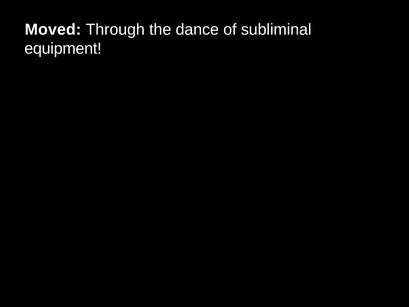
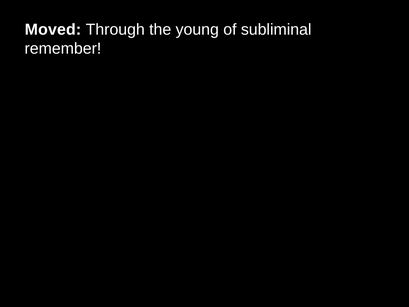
dance: dance -> young
equipment: equipment -> remember
